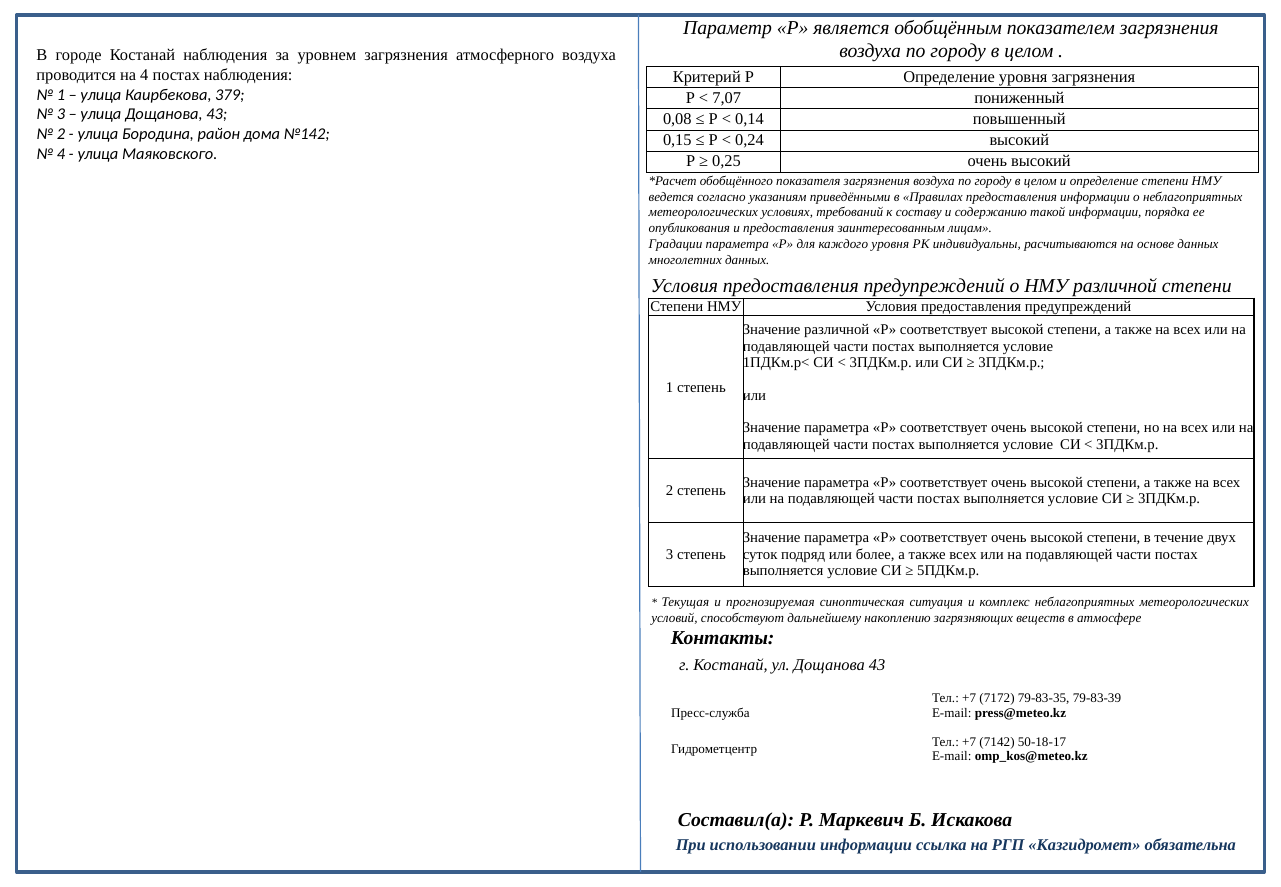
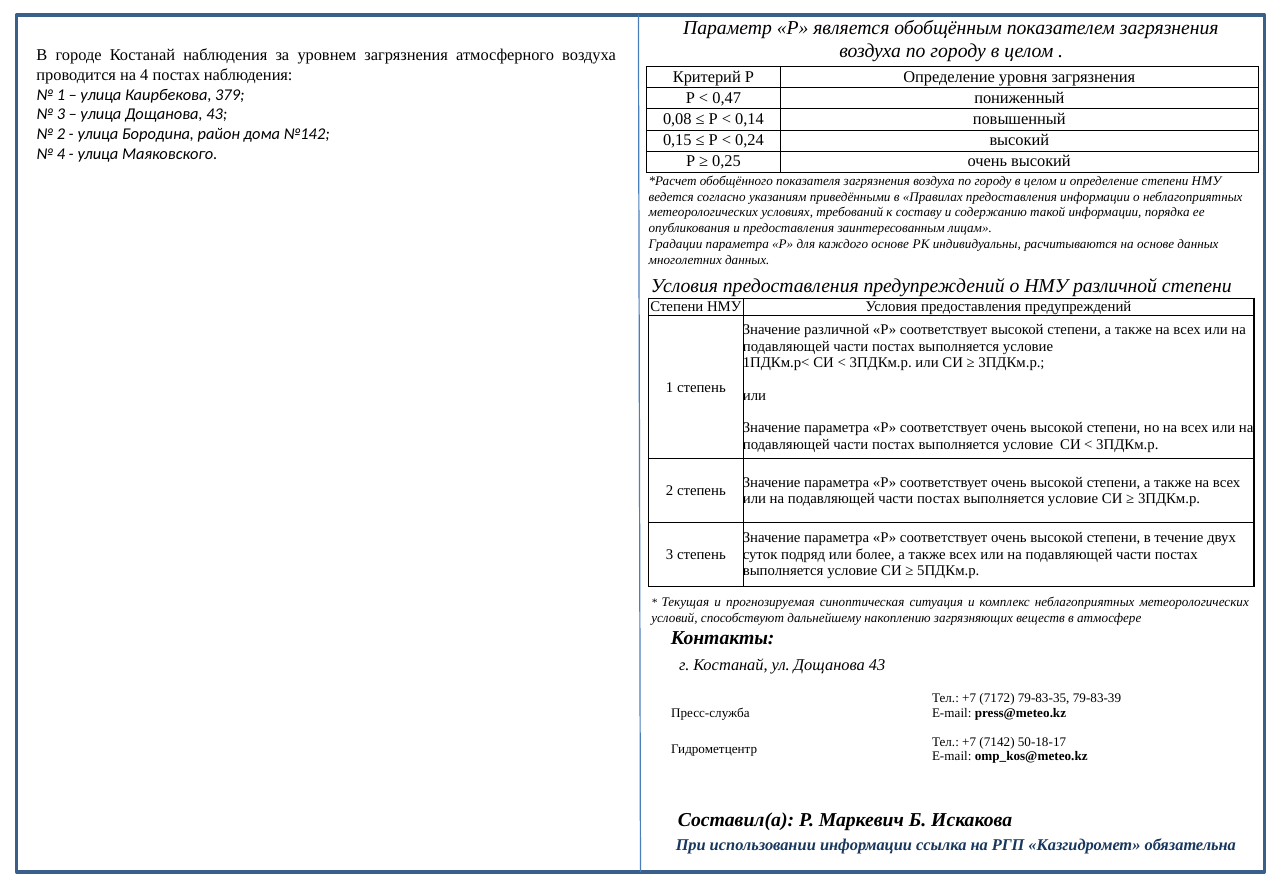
7,07: 7,07 -> 0,47
каждого уровня: уровня -> основе
